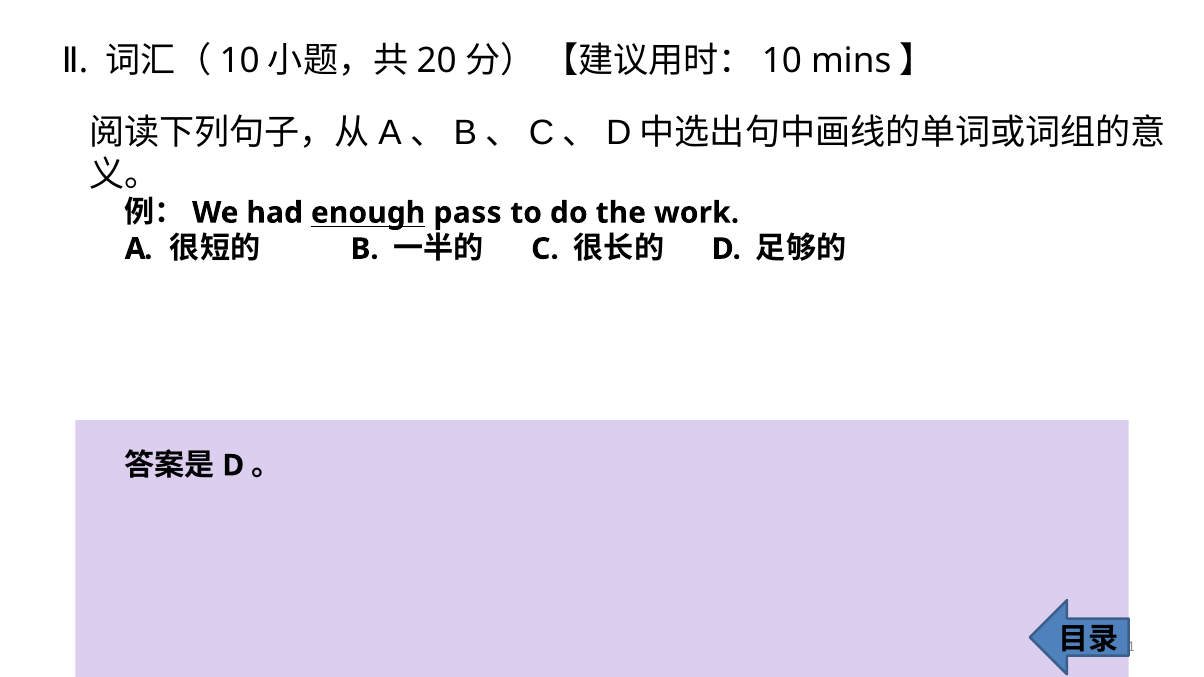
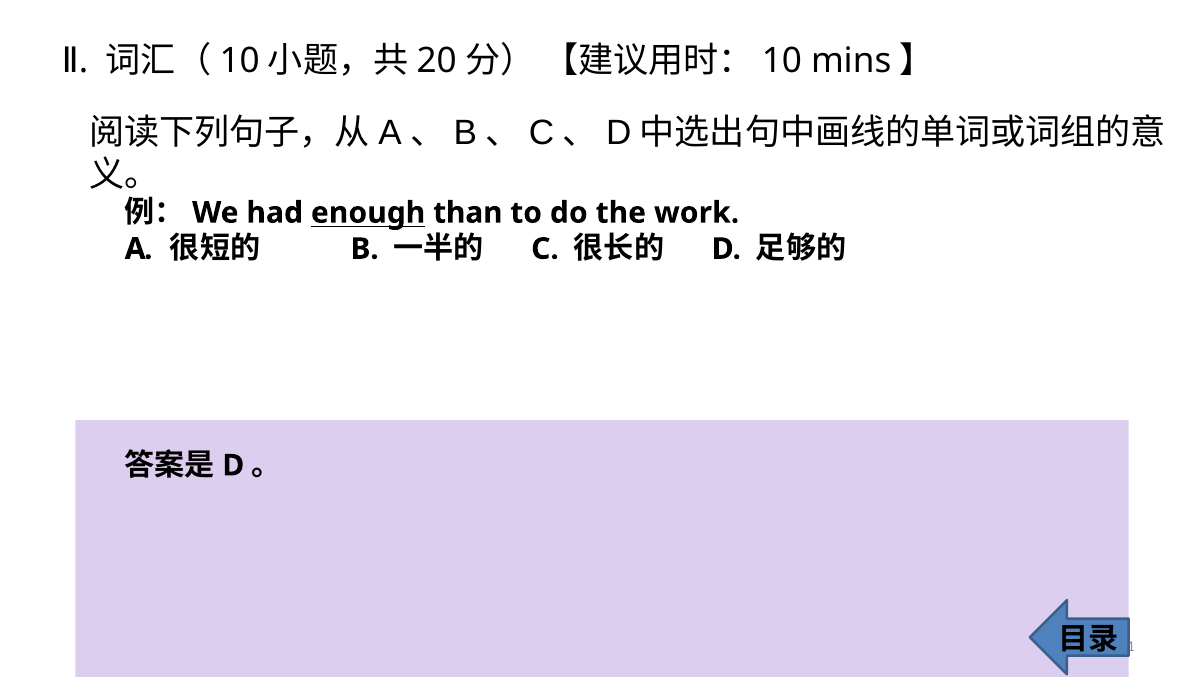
pass: pass -> than
